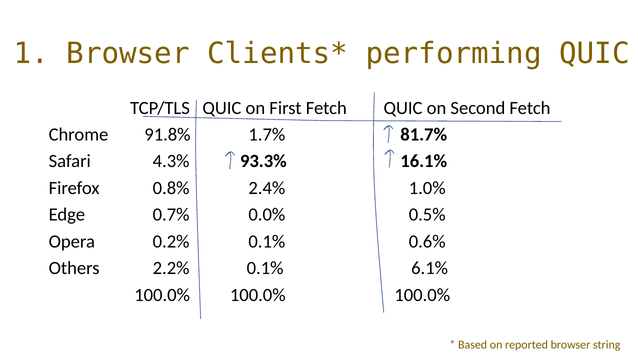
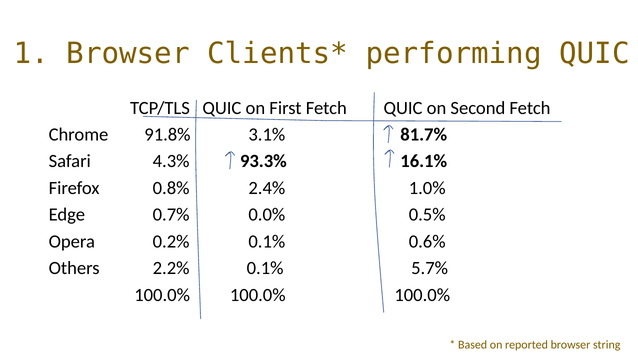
1.7%: 1.7% -> 3.1%
6.1%: 6.1% -> 5.7%
